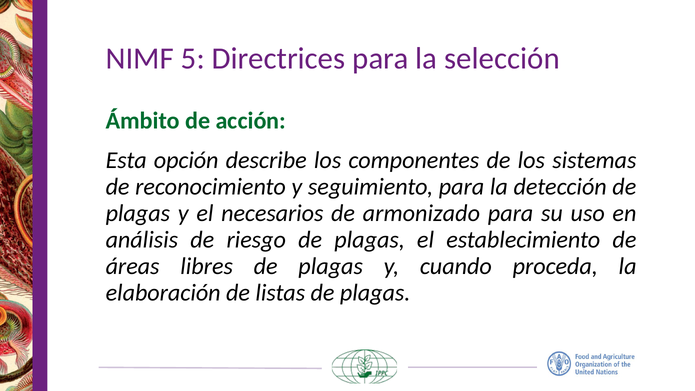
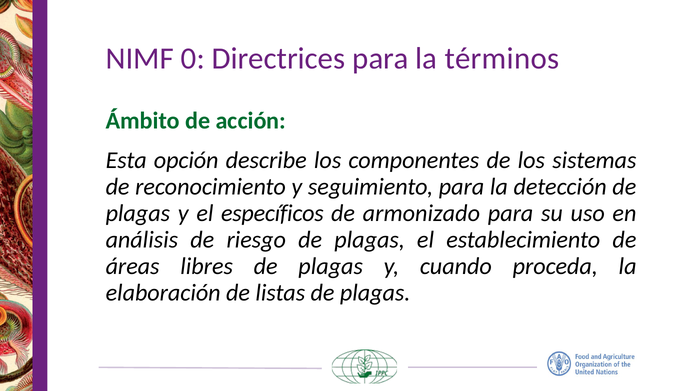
5: 5 -> 0
selección: selección -> términos
necesarios: necesarios -> específicos
